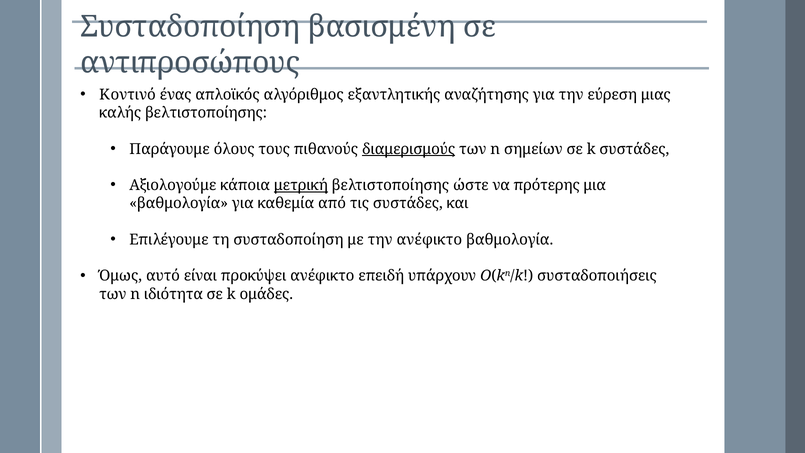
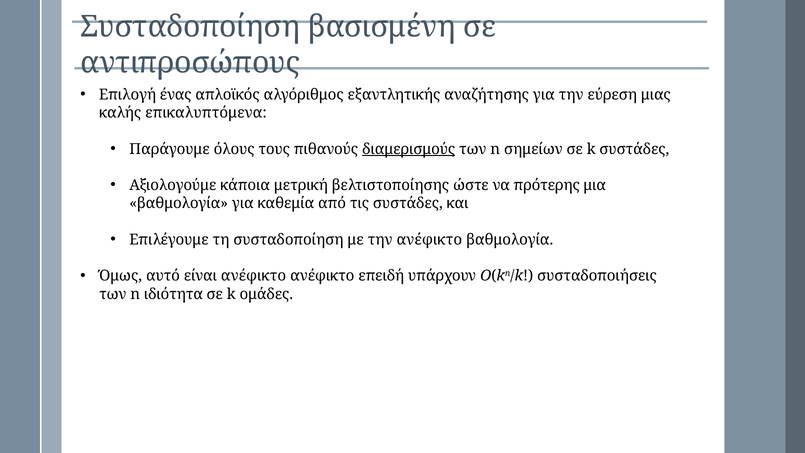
Κοντινό: Κοντινό -> Επιλογή
καλής βελτιστοποίησης: βελτιστοποίησης -> επικαλυπτόμενα
μετρική underline: present -> none
είναι προκύψει: προκύψει -> ανέφικτο
